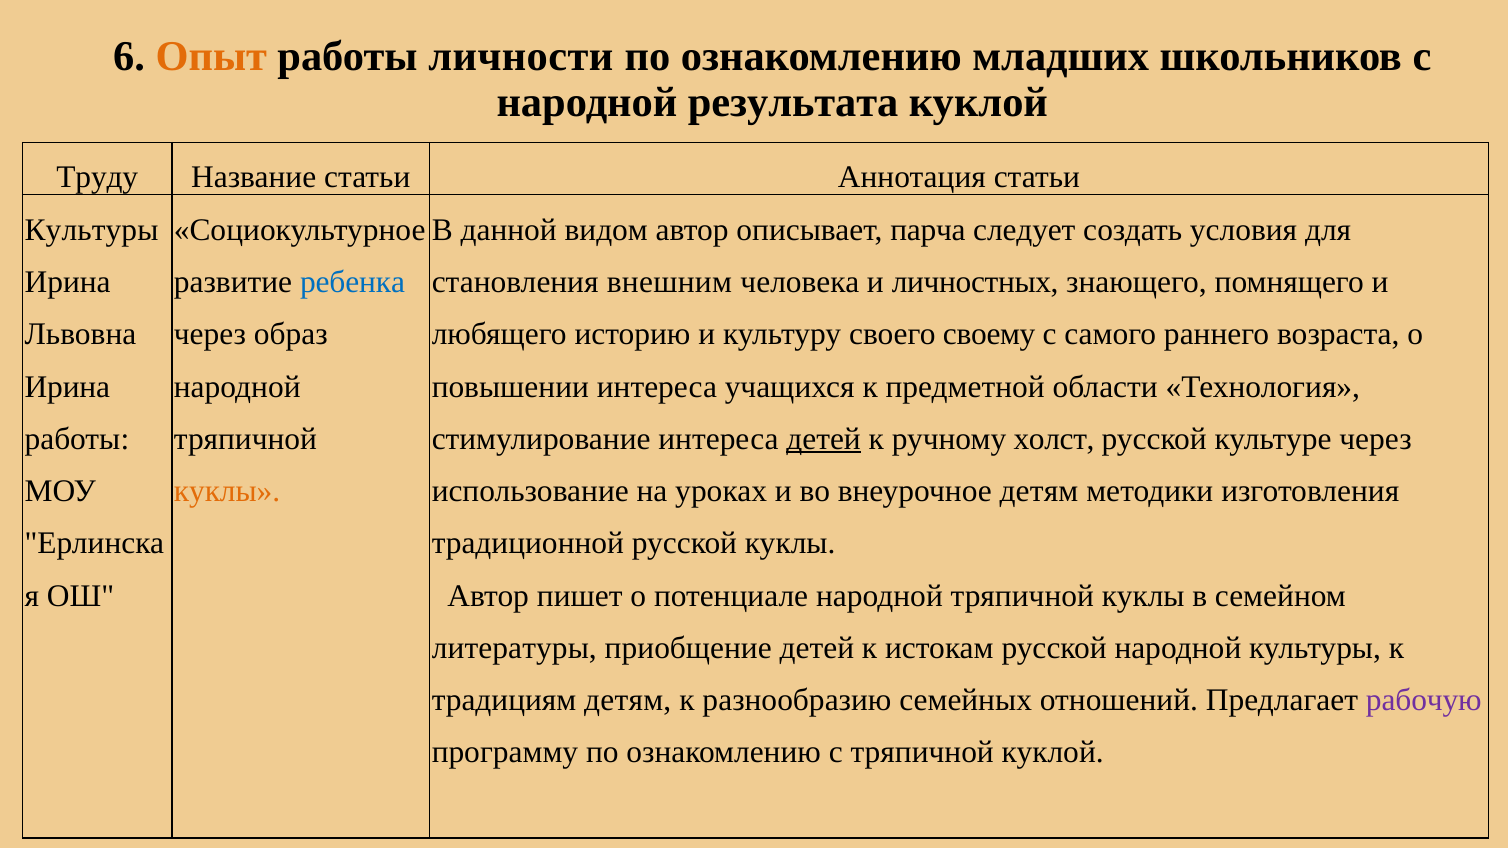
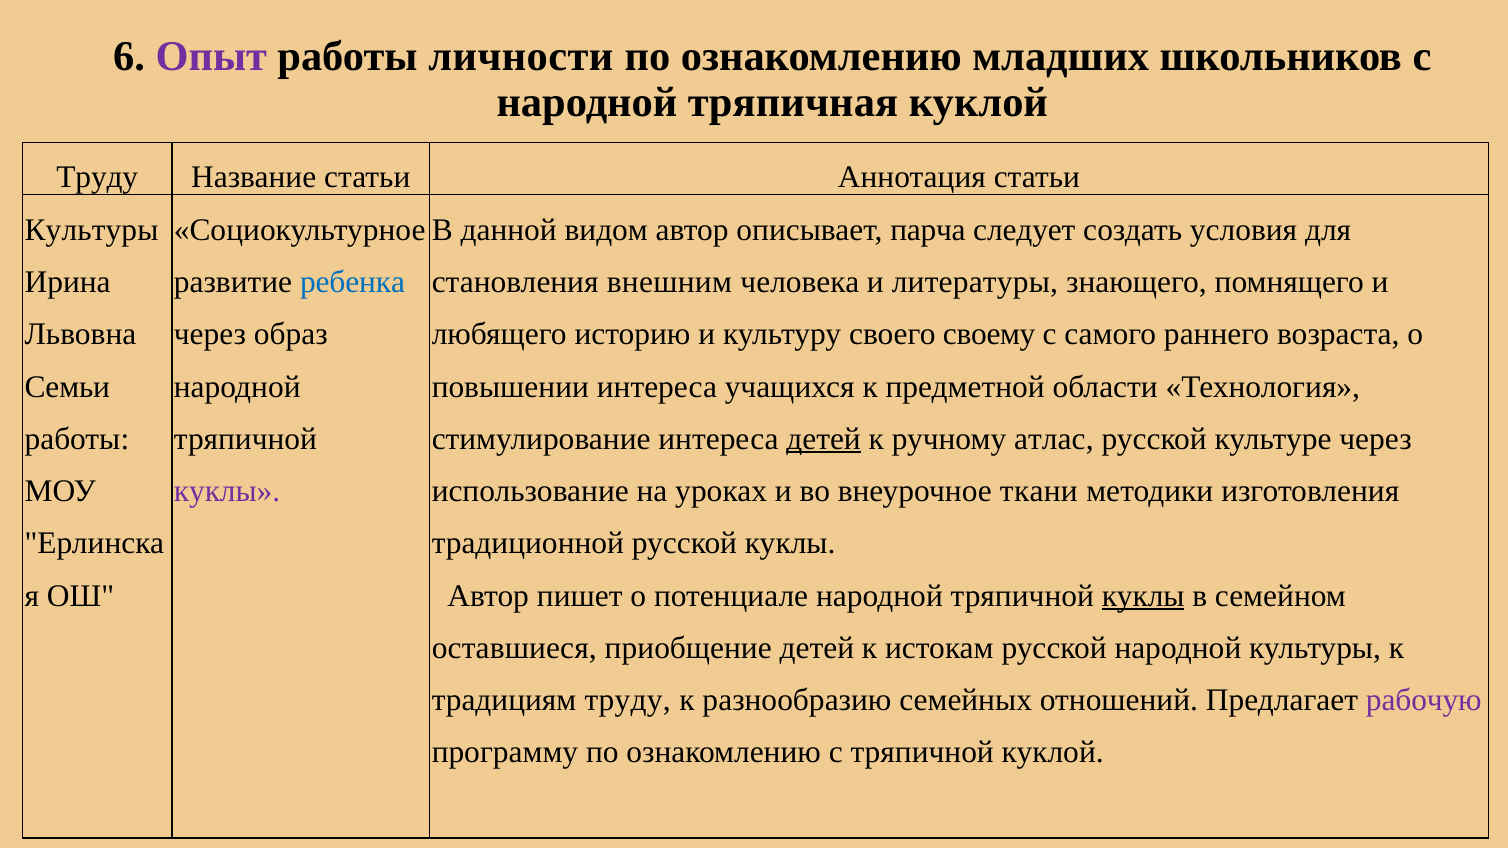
Опыт colour: orange -> purple
результата: результата -> тряпичная
личностных: личностных -> литературы
Ирина at (67, 387): Ирина -> Семьи
холст: холст -> атлас
куклы at (227, 491) colour: orange -> purple
внеурочное детям: детям -> ткани
куклы at (1143, 596) underline: none -> present
литературы: литературы -> оставшиеся
традициям детям: детям -> труду
